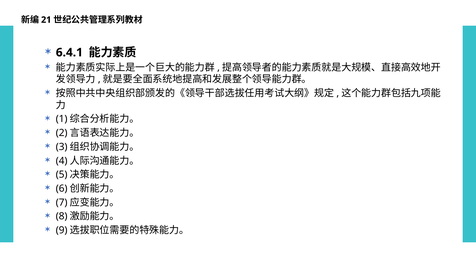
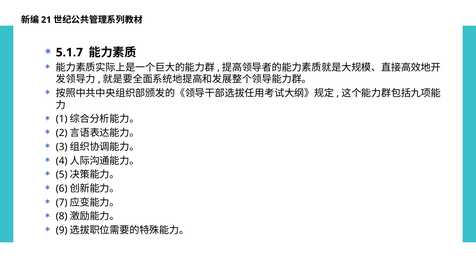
6.4.1: 6.4.1 -> 5.1.7
